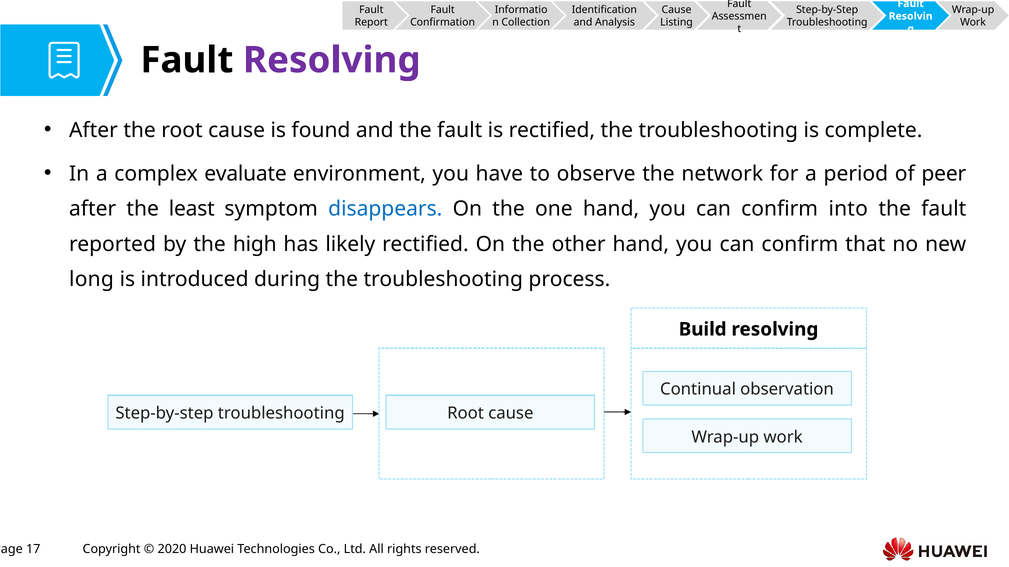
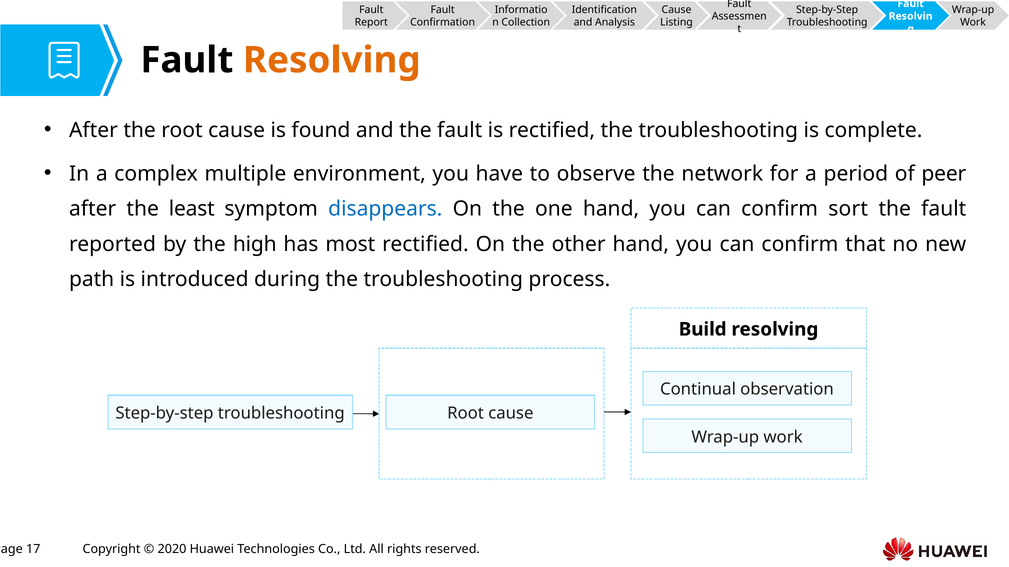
Resolving at (332, 60) colour: purple -> orange
evaluate: evaluate -> multiple
into: into -> sort
likely: likely -> most
long: long -> path
